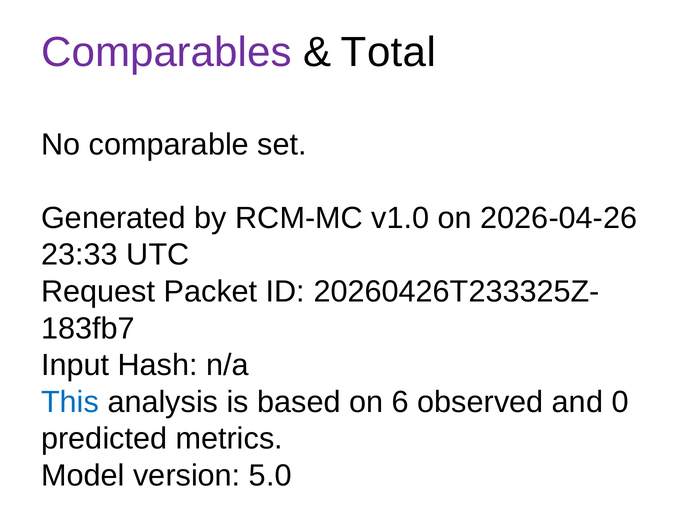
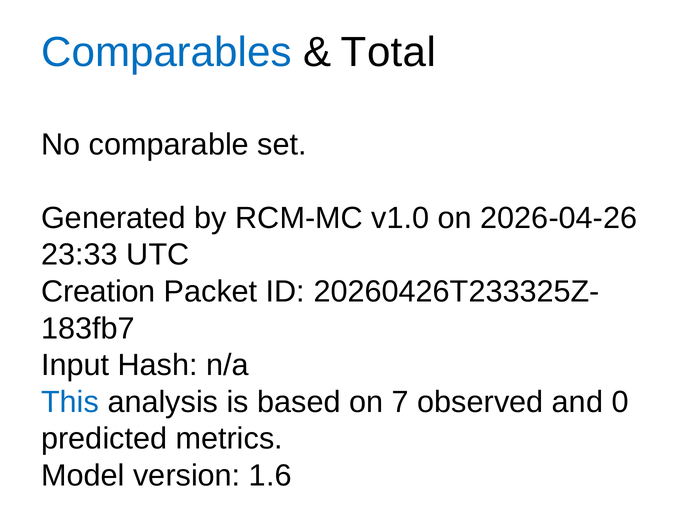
Comparables colour: purple -> blue
Request: Request -> Creation
6: 6 -> 7
5.0: 5.0 -> 1.6
